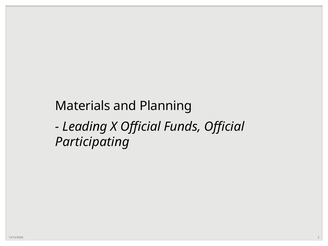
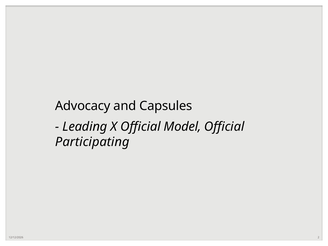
Materials: Materials -> Advocacy
Planning: Planning -> Capsules
Funds: Funds -> Model
